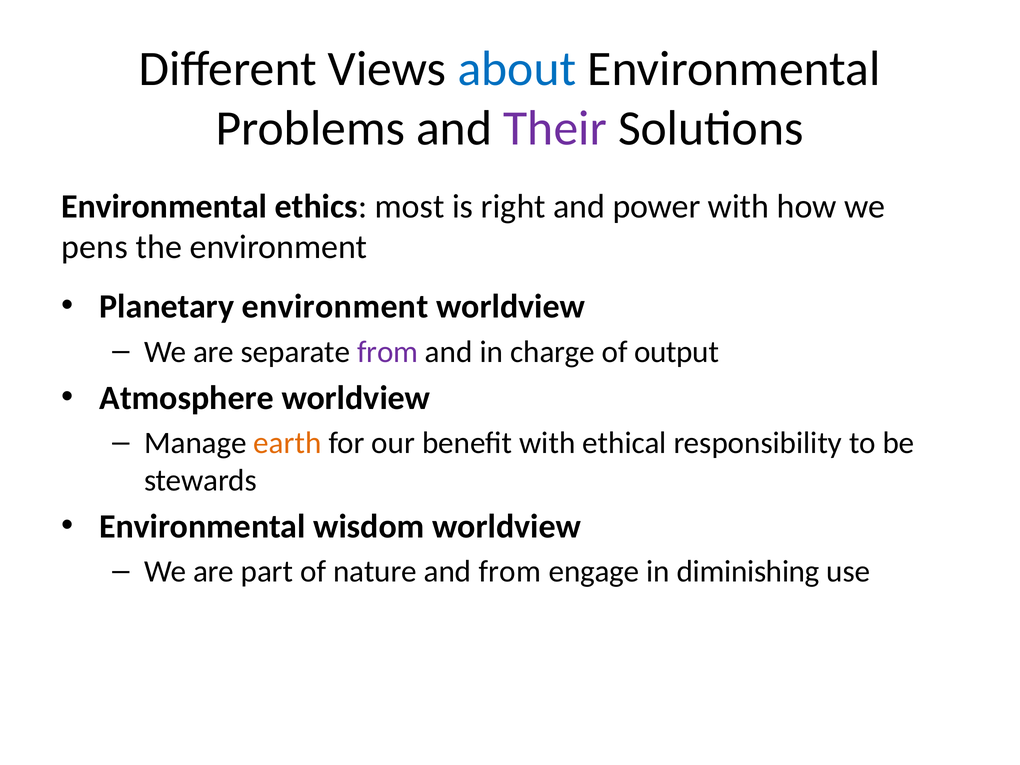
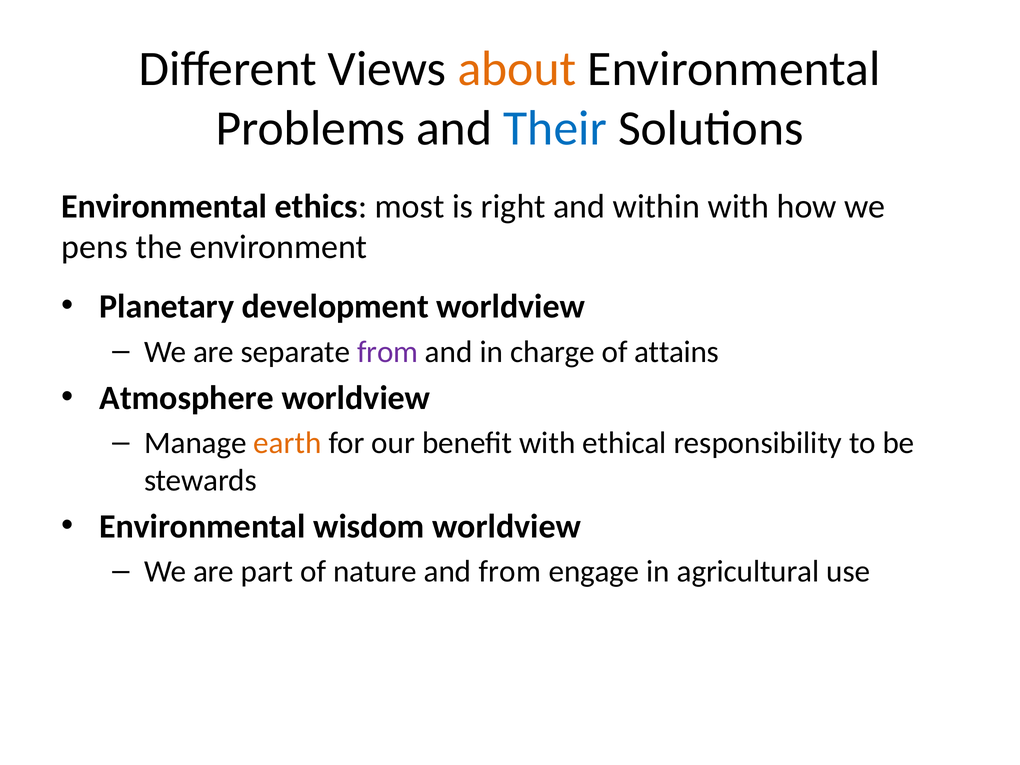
about colour: blue -> orange
Their colour: purple -> blue
power: power -> within
Planetary environment: environment -> development
output: output -> attains
diminishing: diminishing -> agricultural
